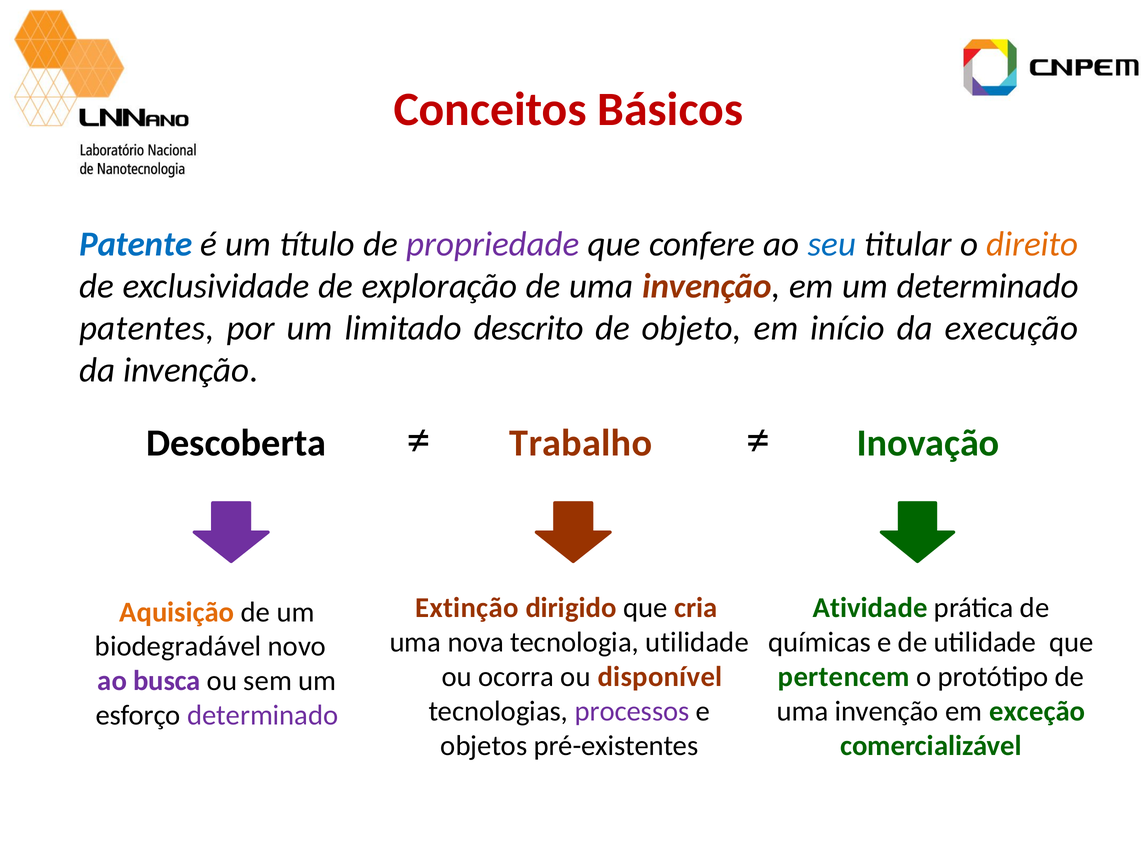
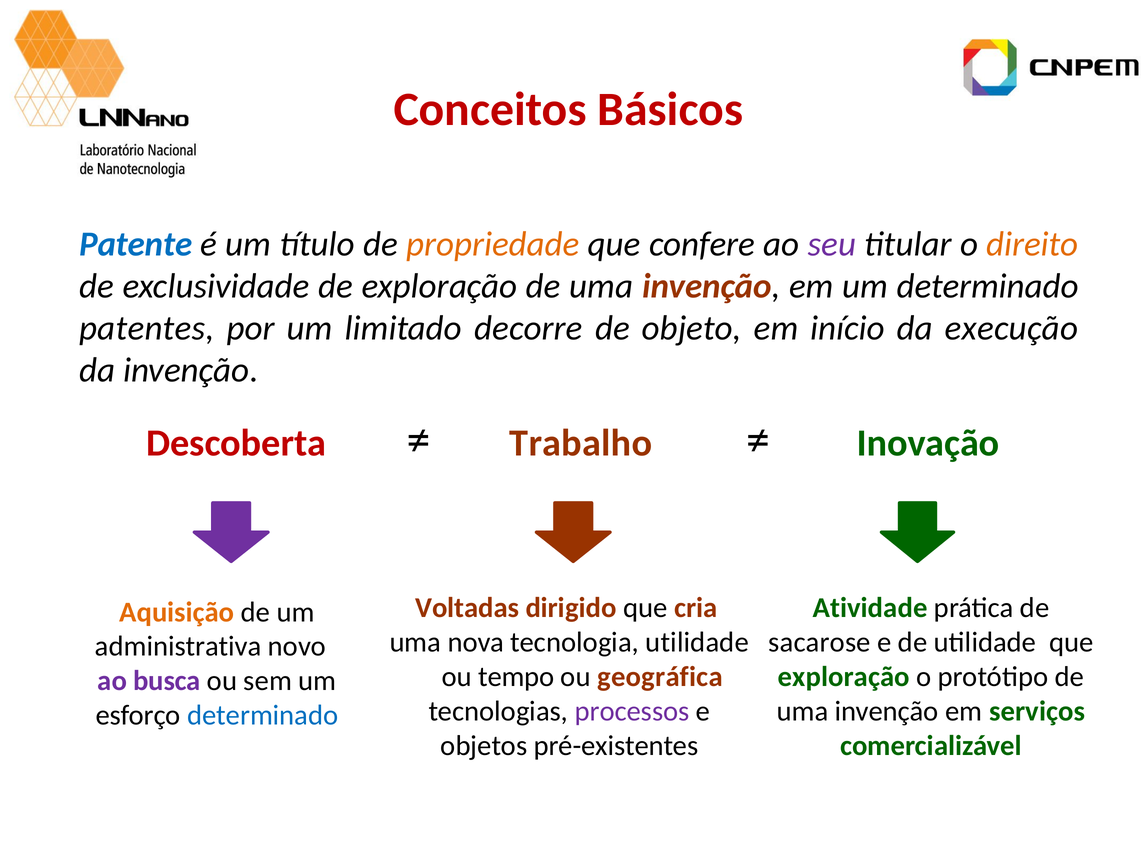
propriedade colour: purple -> orange
seu colour: blue -> purple
descrito: descrito -> decorre
Descoberta colour: black -> red
Extinção: Extinção -> Voltadas
químicas: químicas -> sacarose
biodegradável: biodegradável -> administrativa
ocorra: ocorra -> tempo
disponível: disponível -> geográfica
pertencem at (844, 677): pertencem -> exploração
exceção: exceção -> serviços
determinado at (263, 715) colour: purple -> blue
